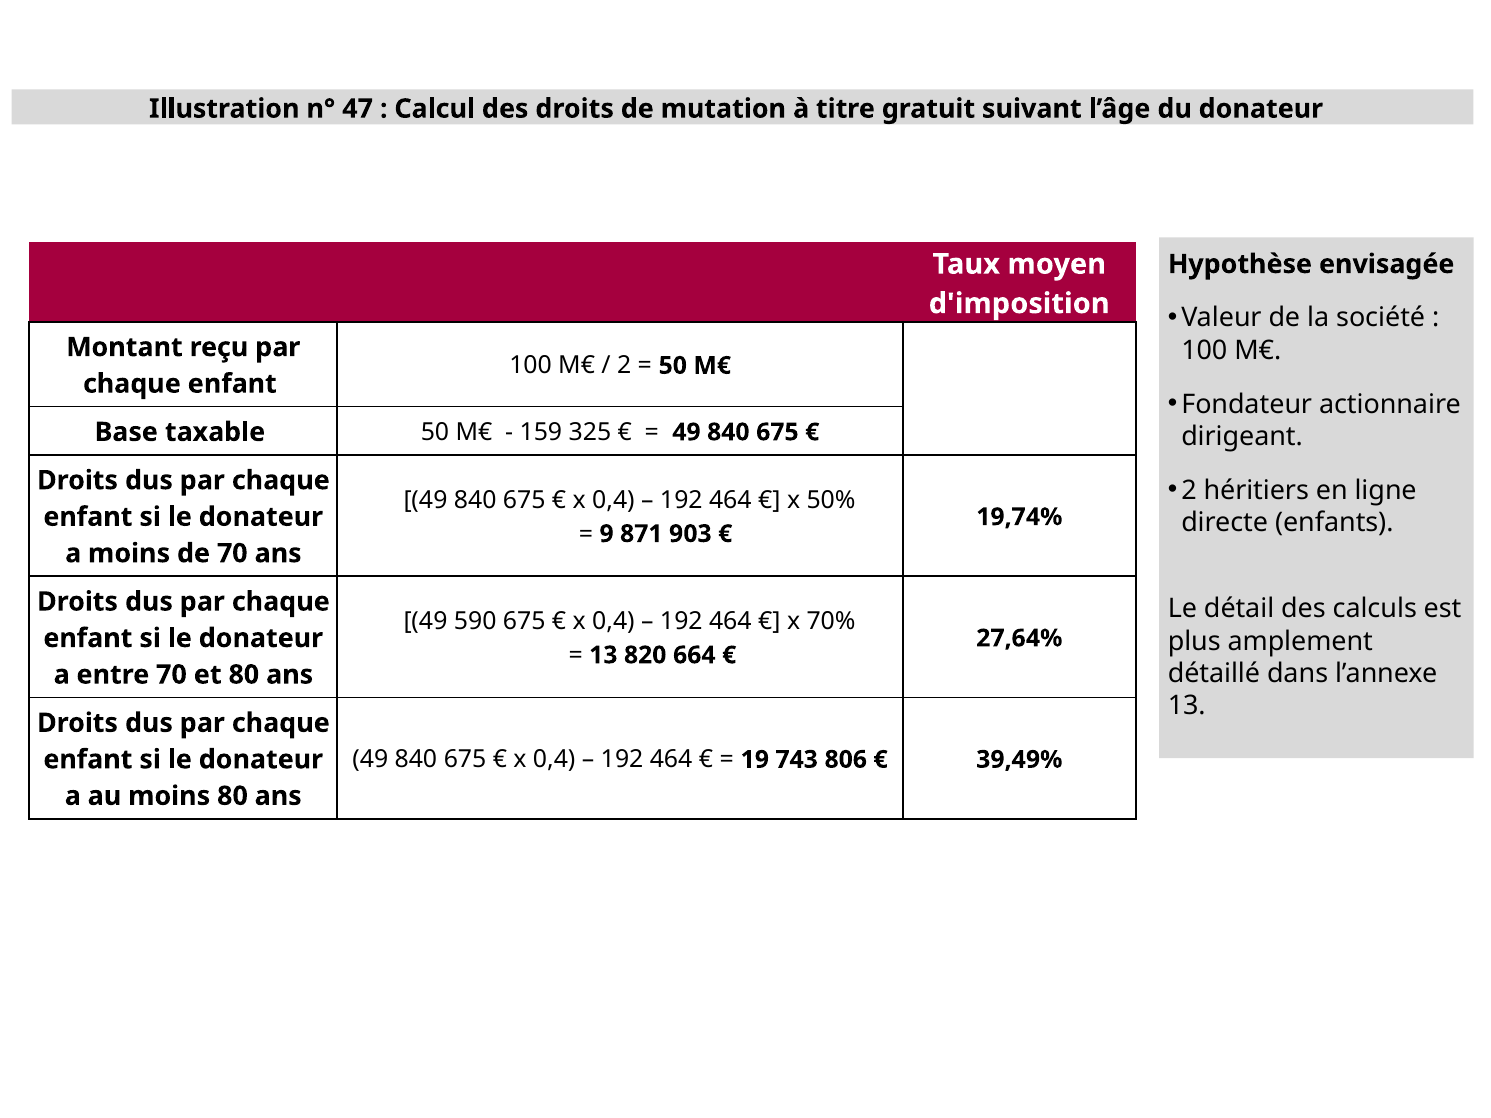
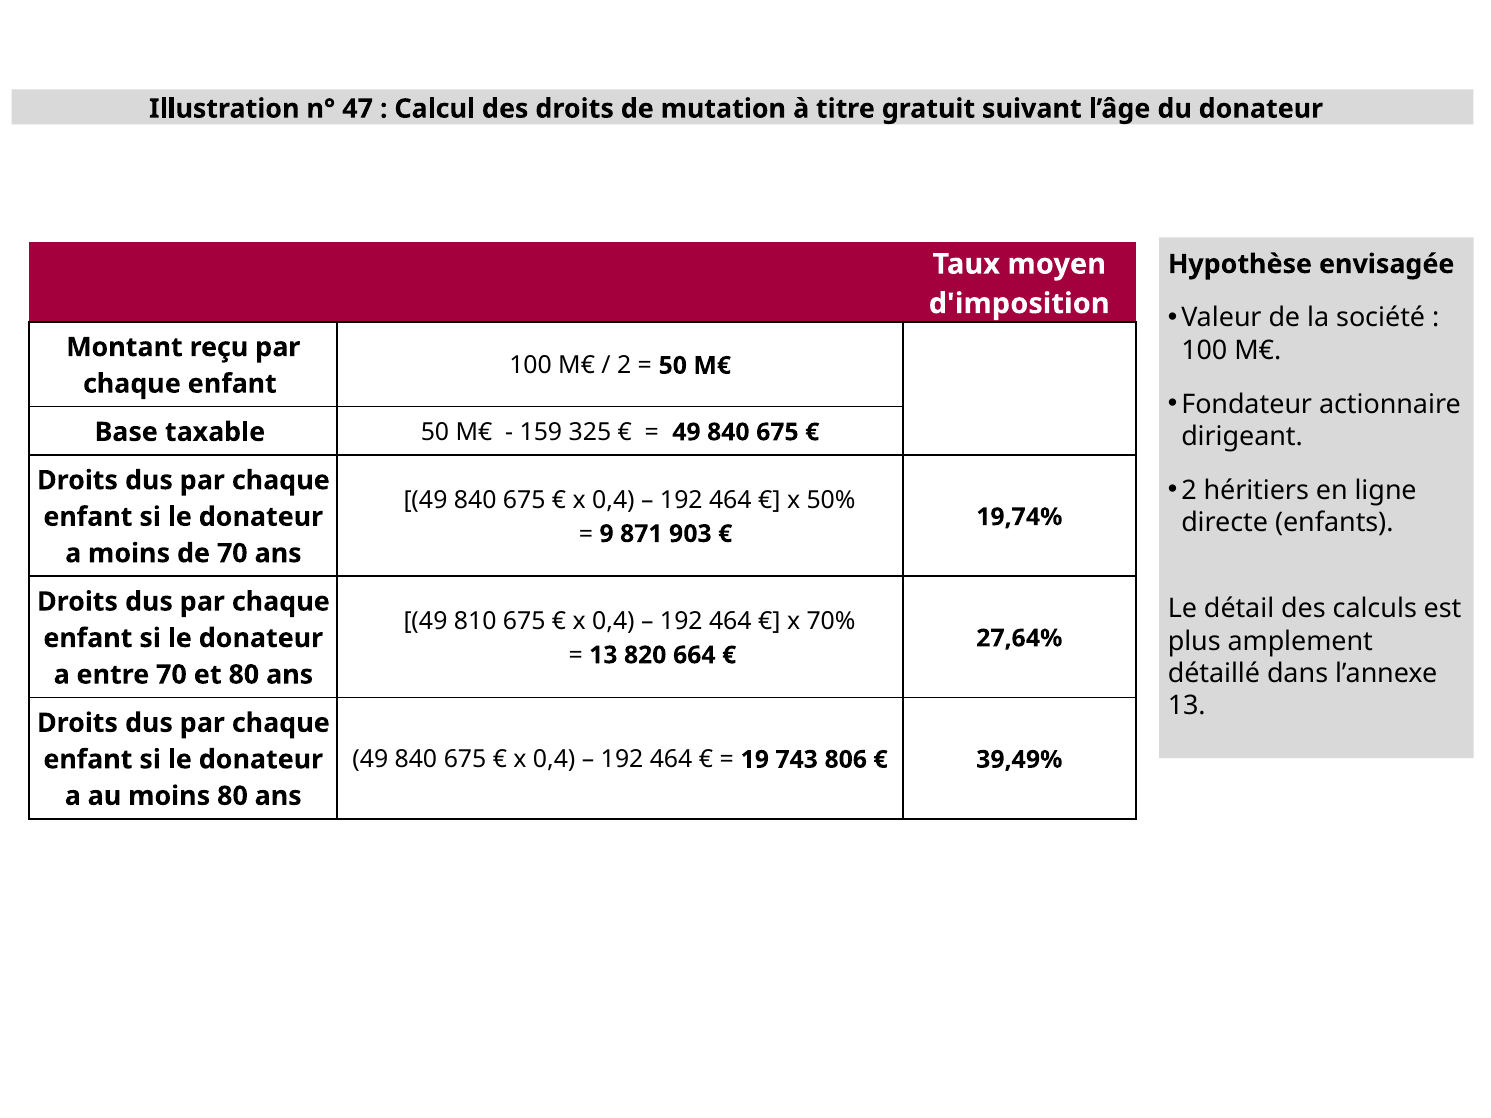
590: 590 -> 810
